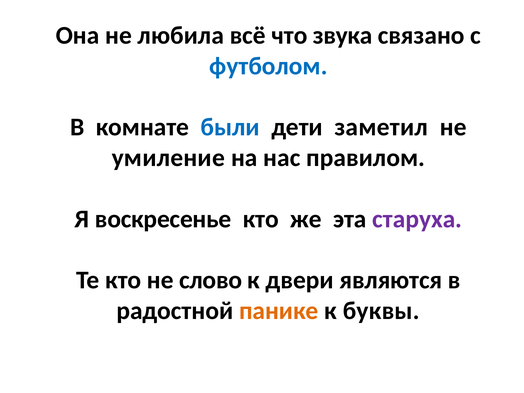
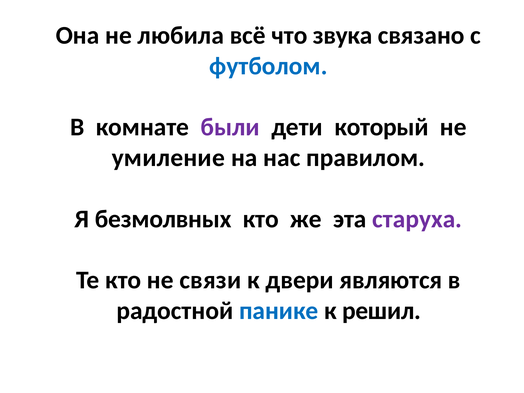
были colour: blue -> purple
заметил: заметил -> который
воскресенье: воскресенье -> безмолвных
слово: слово -> связи
панике colour: orange -> blue
буквы: буквы -> решил
